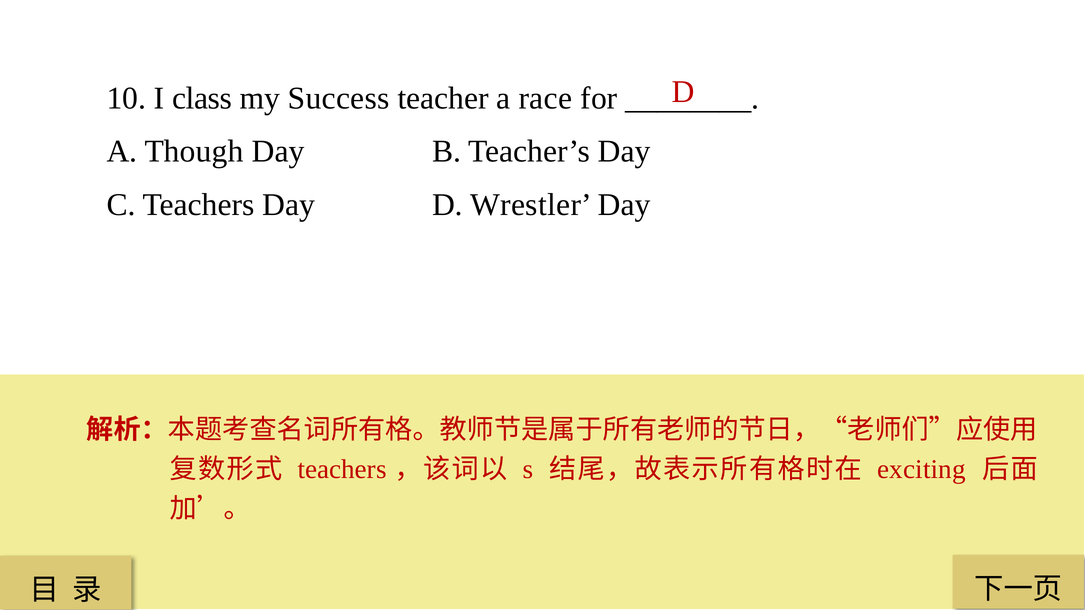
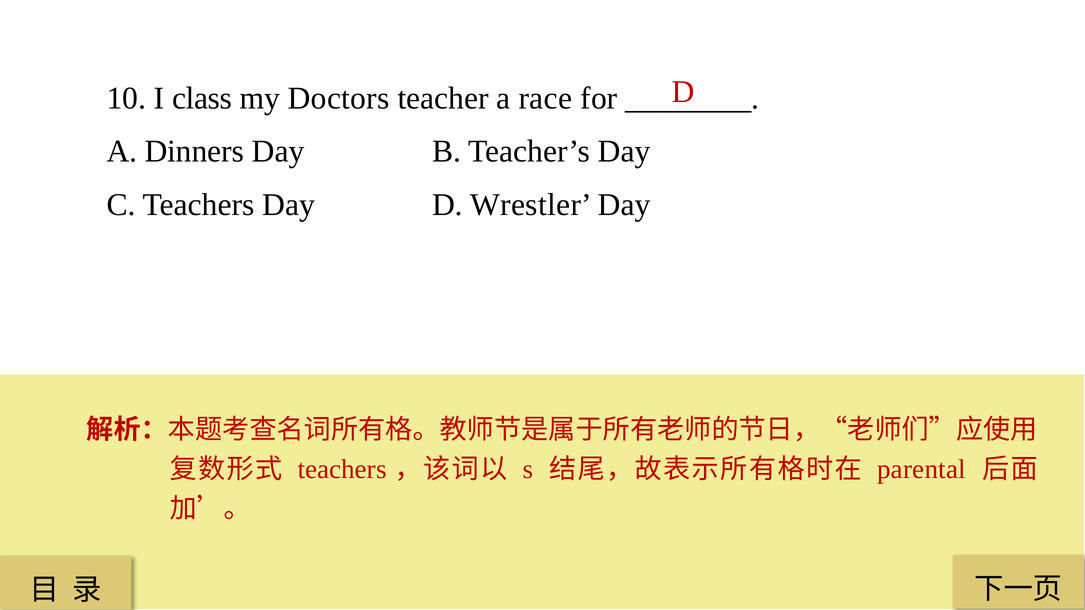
Success: Success -> Doctors
Though: Though -> Dinners
exciting: exciting -> parental
